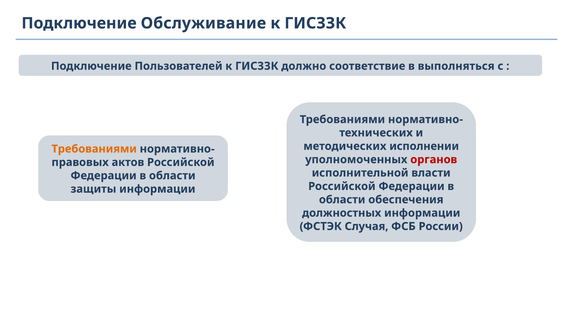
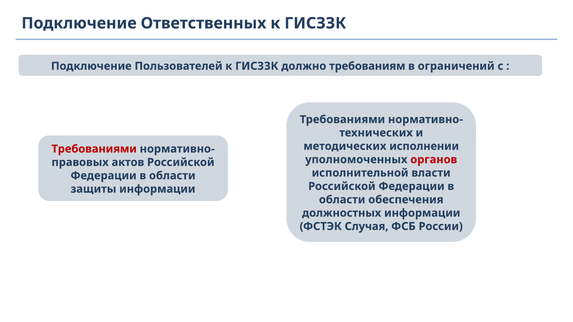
Обслуживание: Обслуживание -> Ответственных
соответствие: соответствие -> требованиям
выполняться: выполняться -> ограничений
Требованиями at (94, 149) colour: orange -> red
